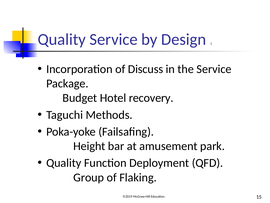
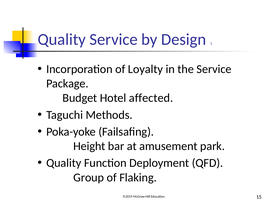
Discuss: Discuss -> Loyalty
recovery: recovery -> affected
